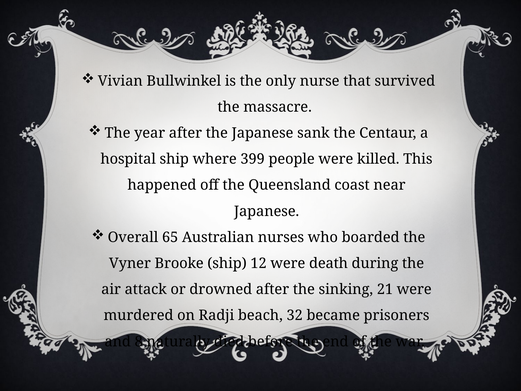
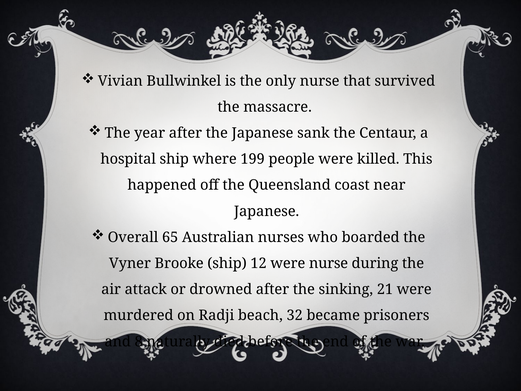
399: 399 -> 199
were death: death -> nurse
